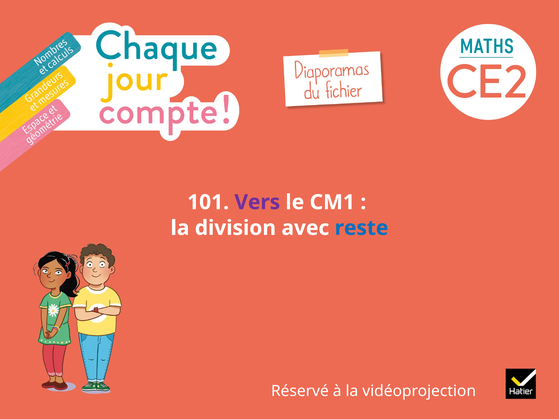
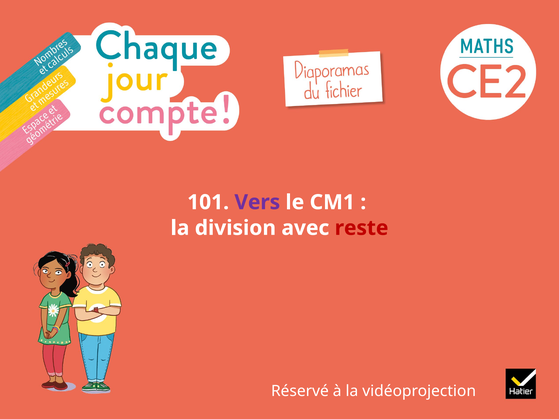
reste colour: blue -> red
